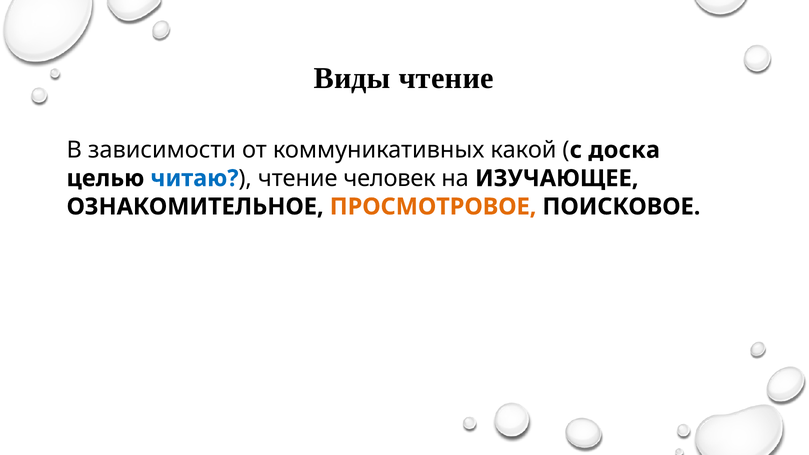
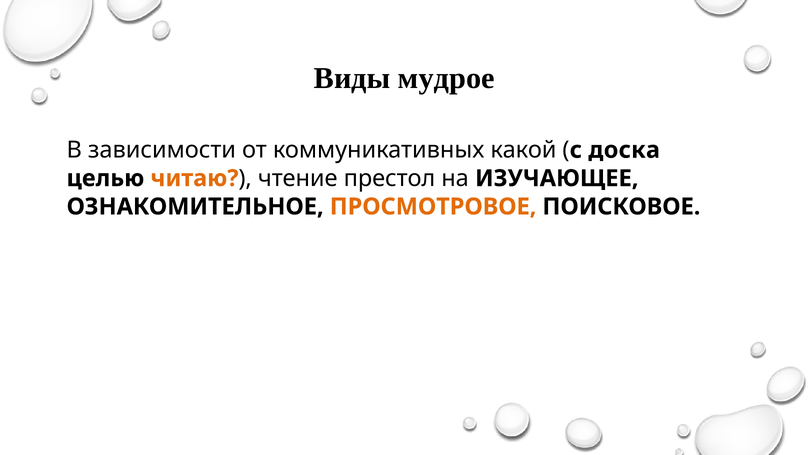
Виды чтение: чтение -> мудрое
читаю colour: blue -> orange
человек: человек -> престол
